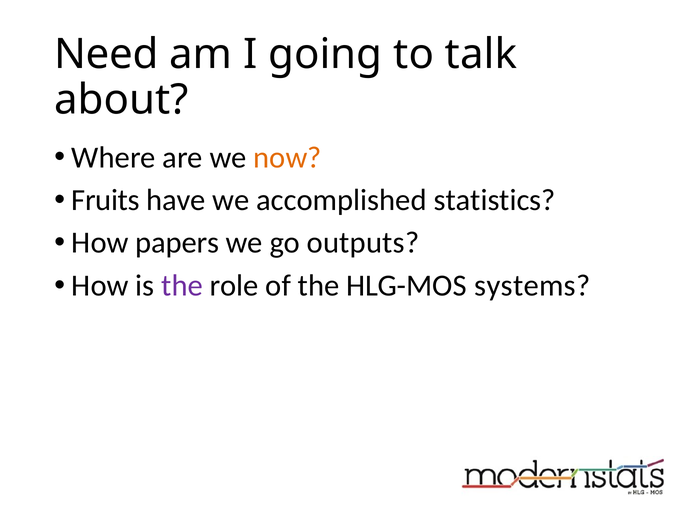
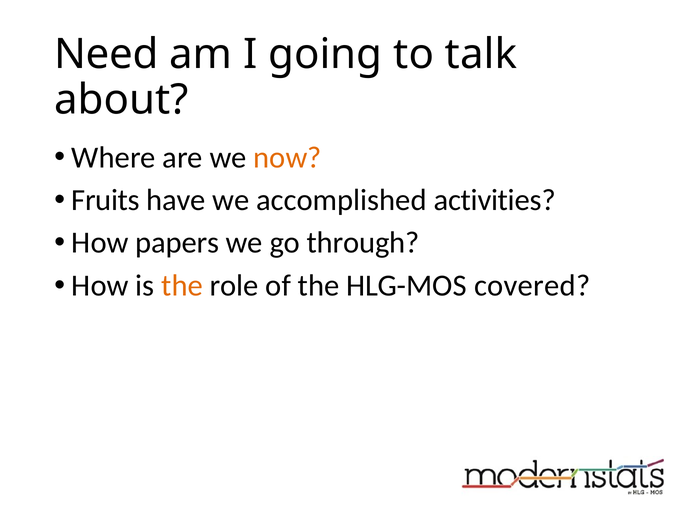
statistics: statistics -> activities
outputs: outputs -> through
the at (182, 285) colour: purple -> orange
systems: systems -> covered
